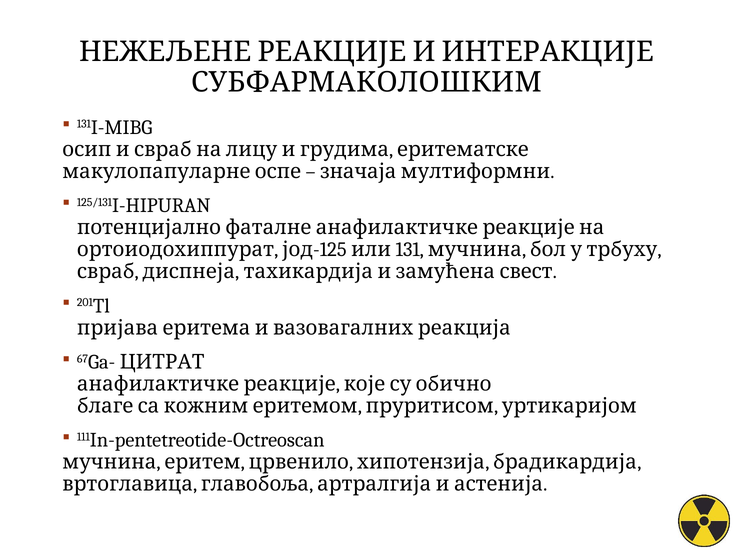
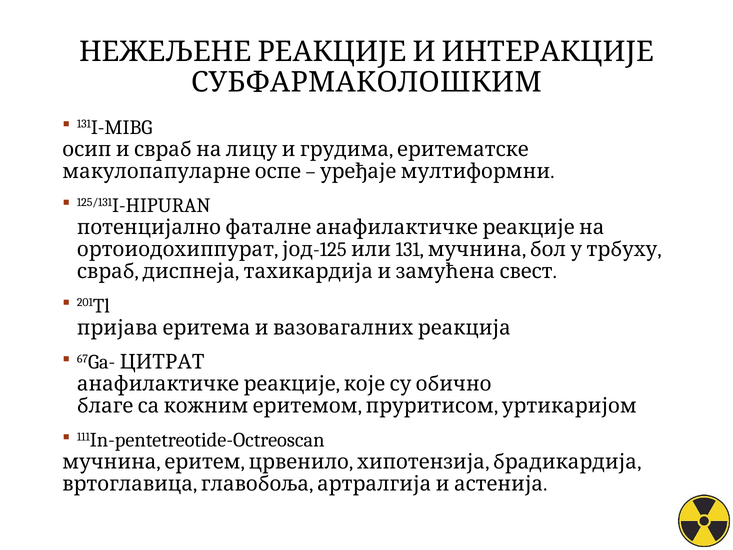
значаја: значаја -> уређаје
